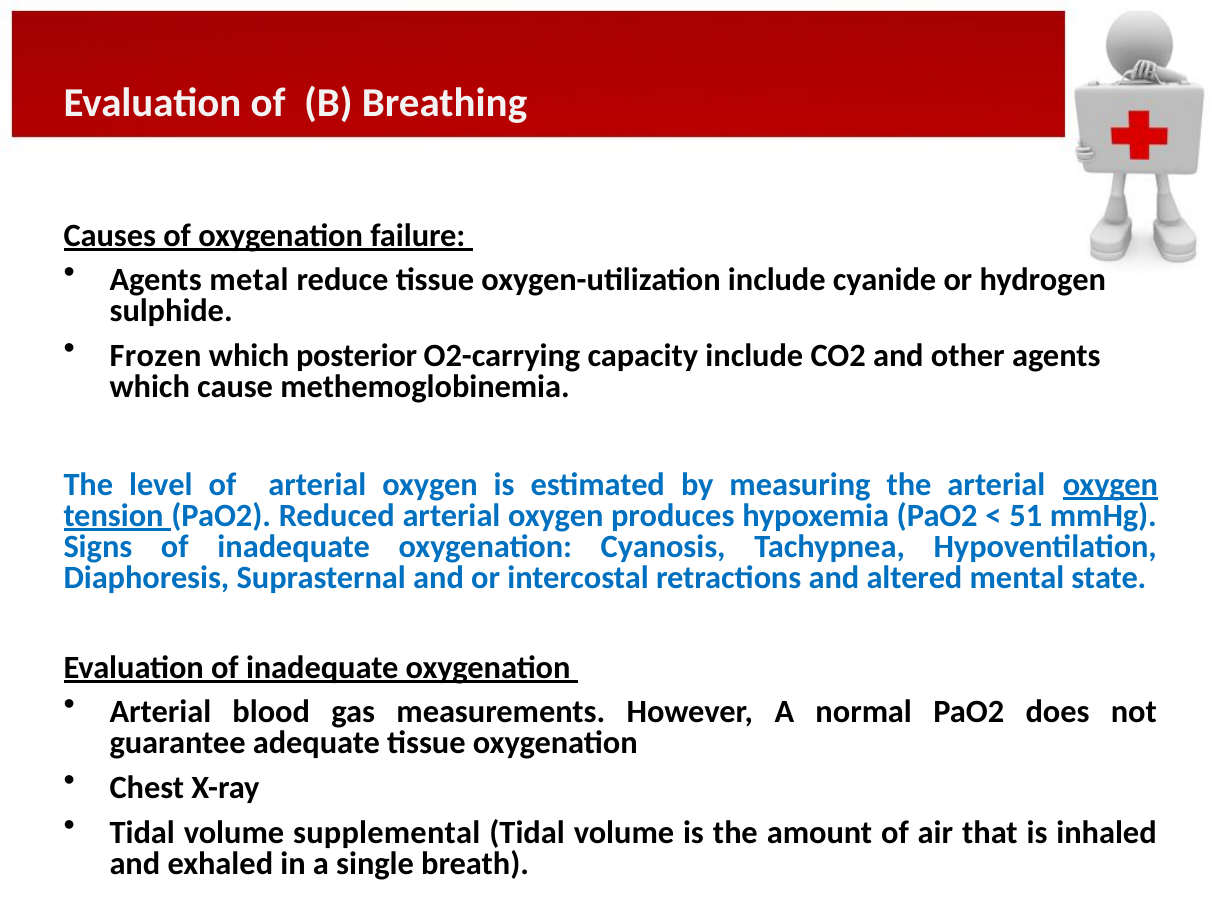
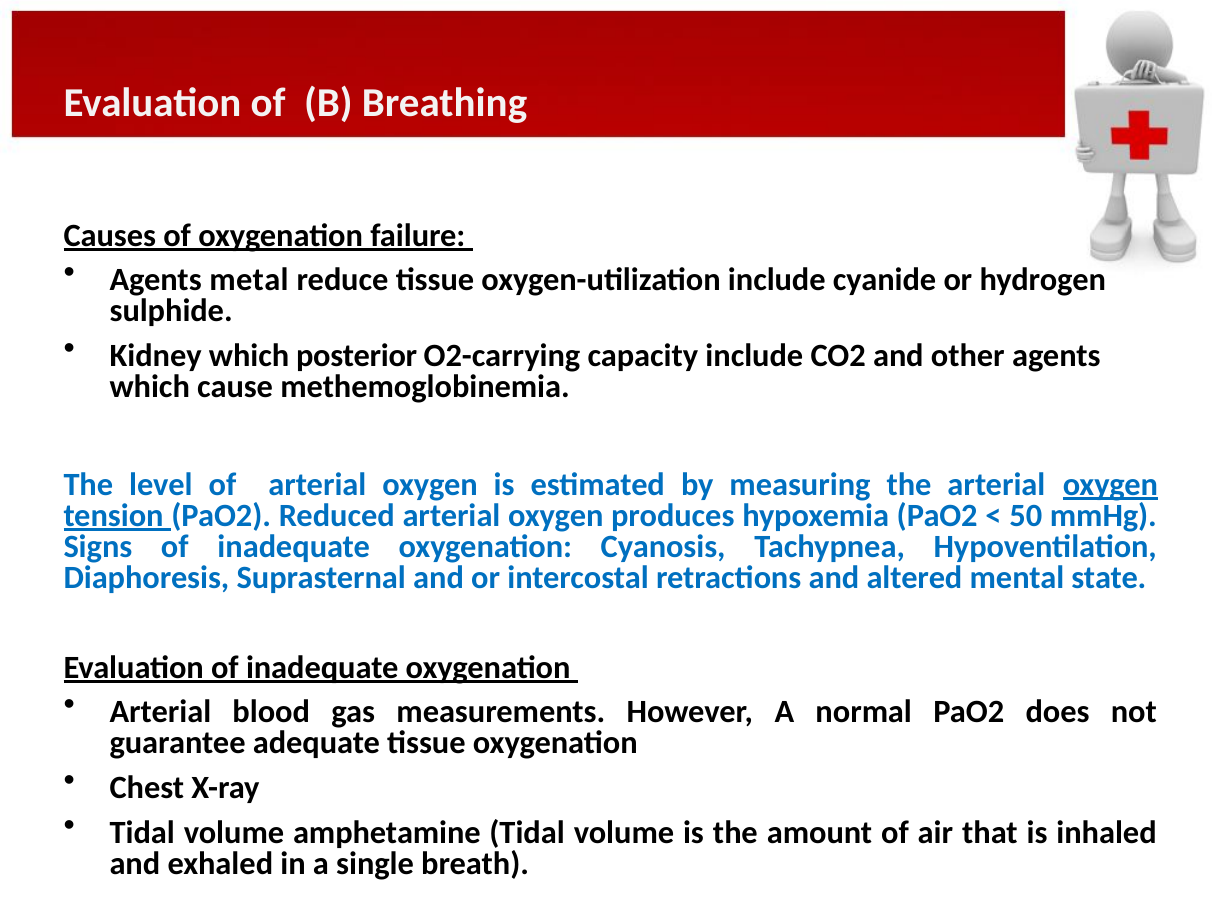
Frozen: Frozen -> Kidney
51: 51 -> 50
supplemental: supplemental -> amphetamine
